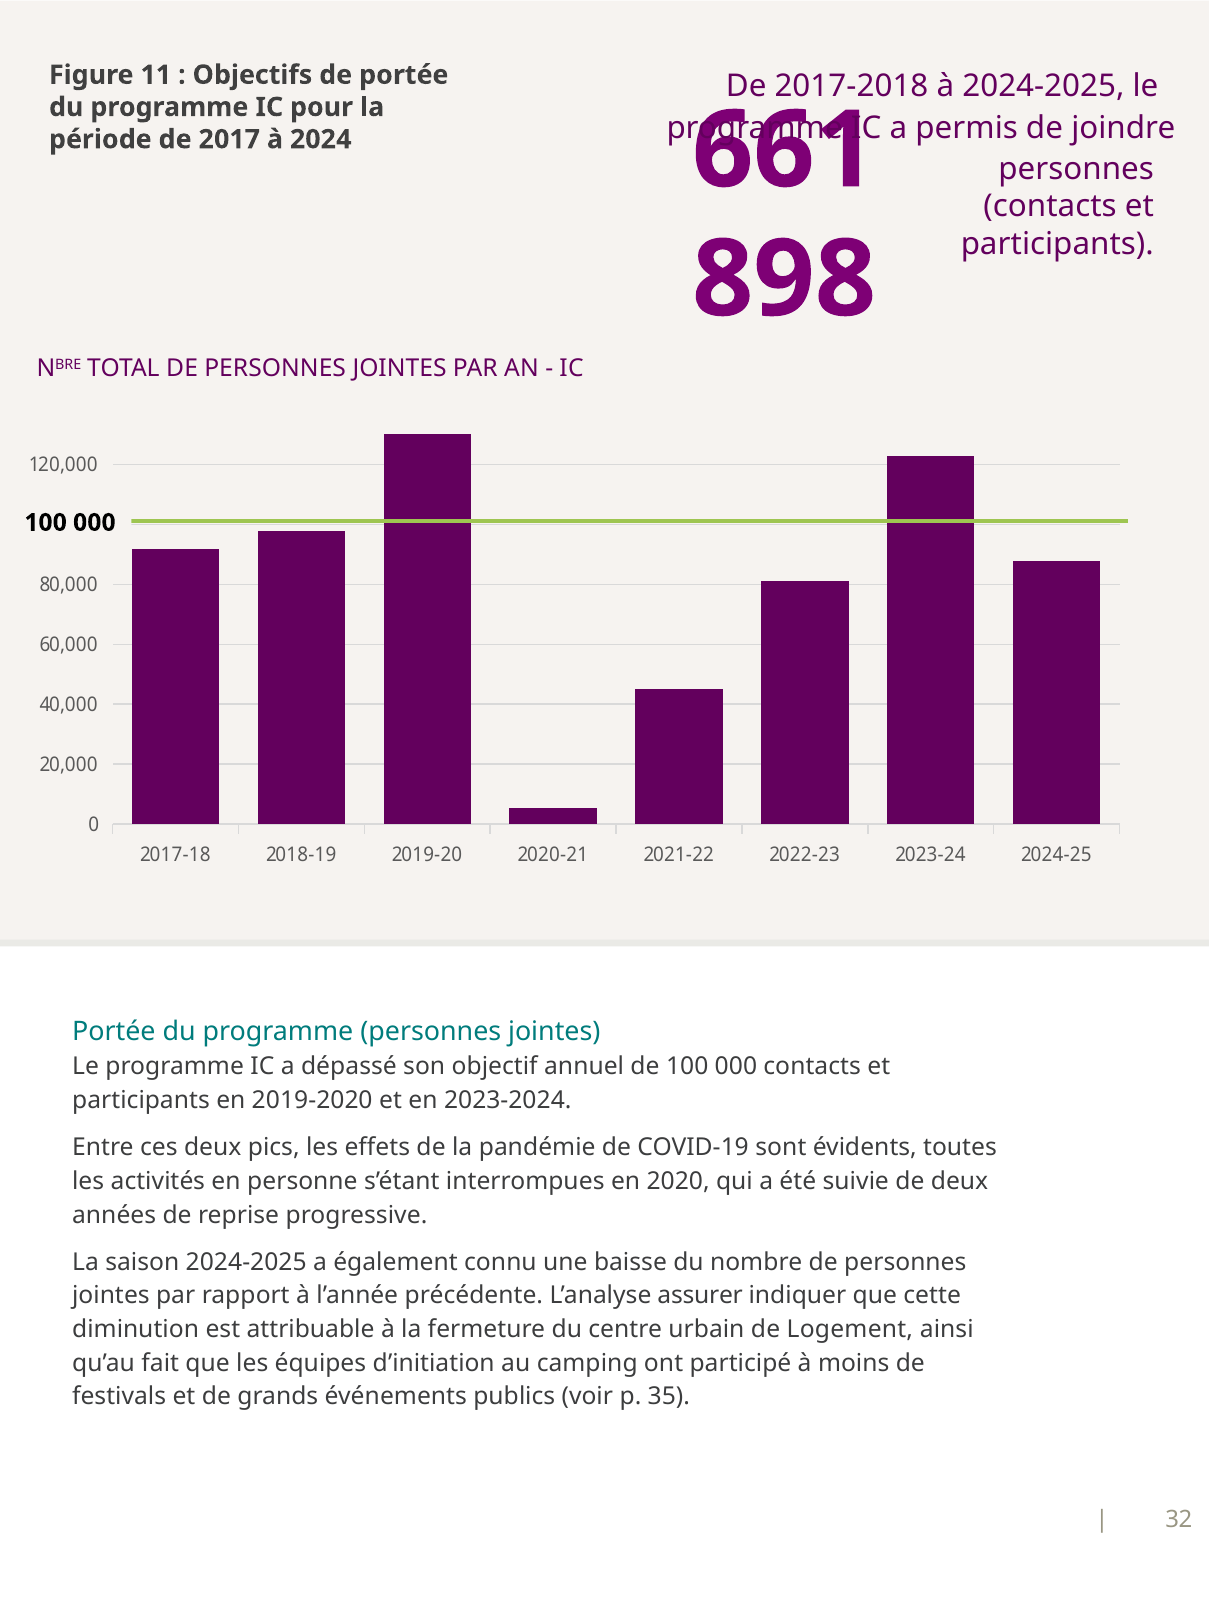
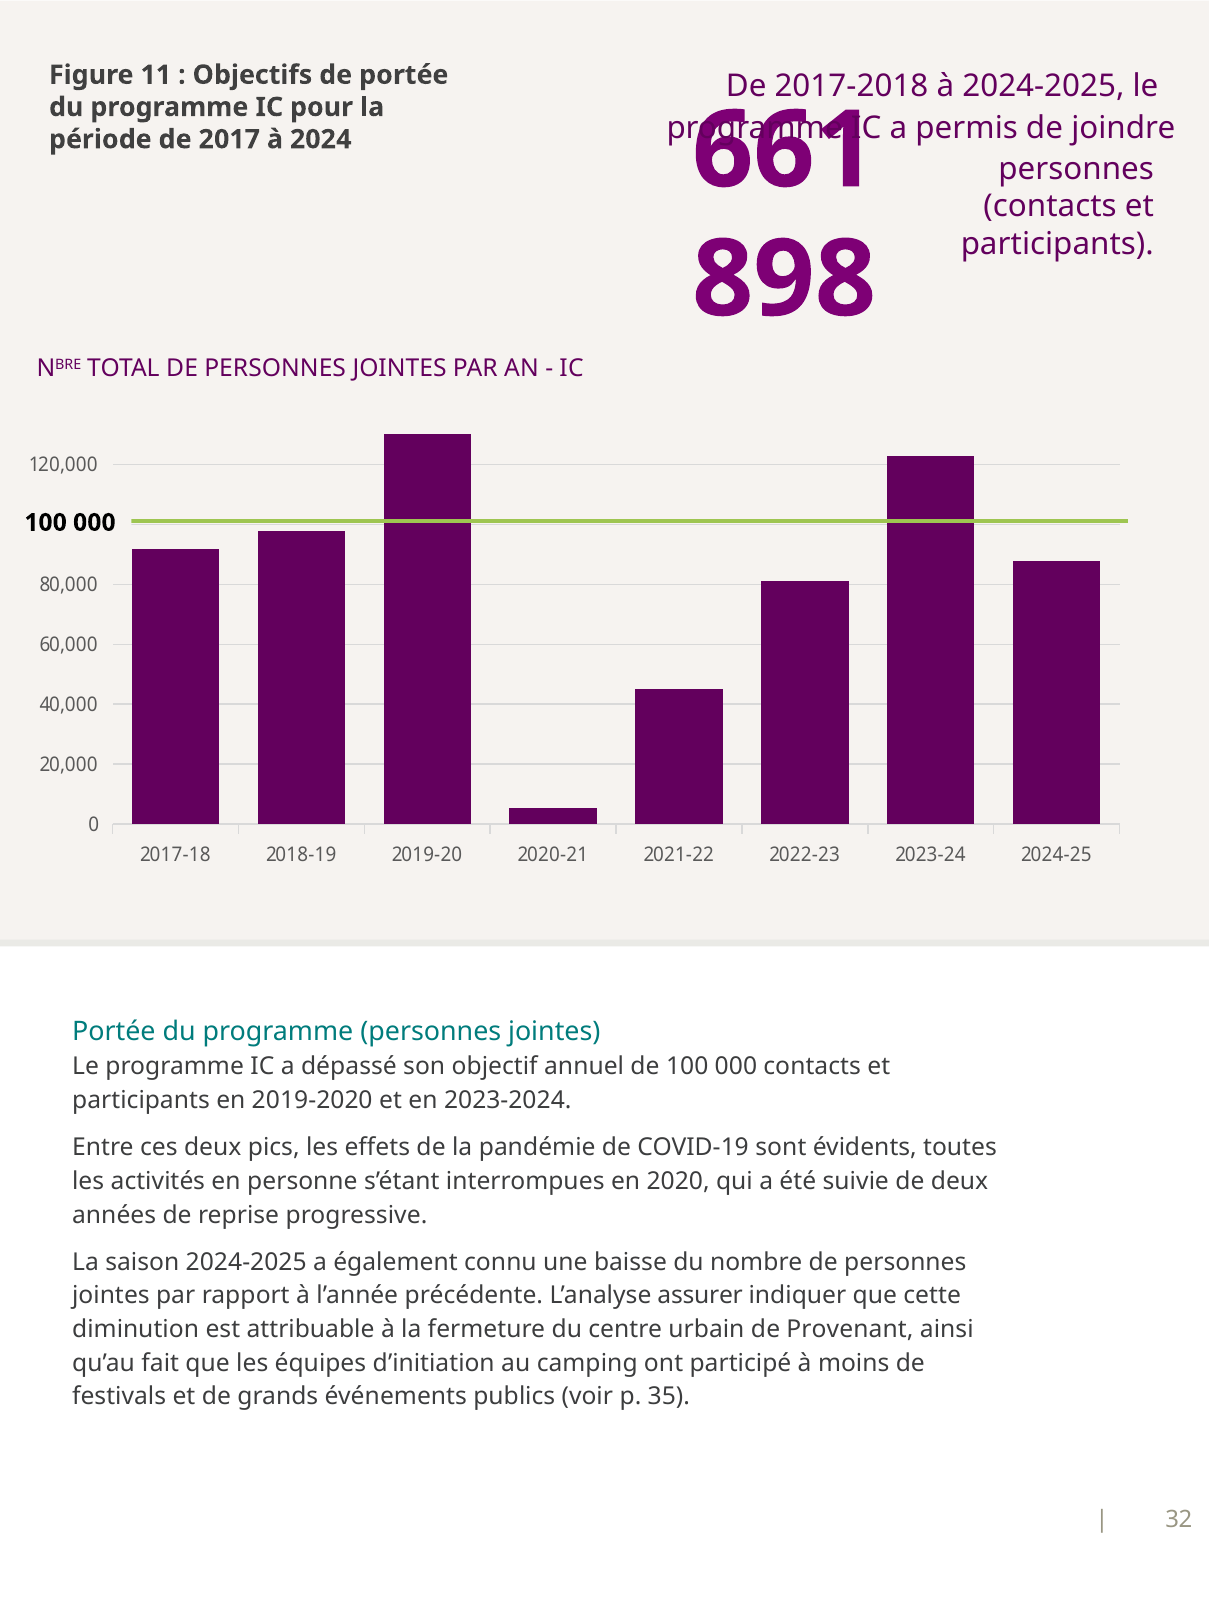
Logement: Logement -> Provenant
